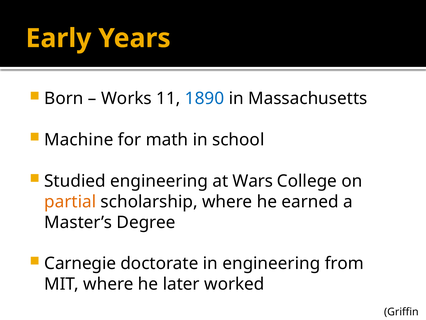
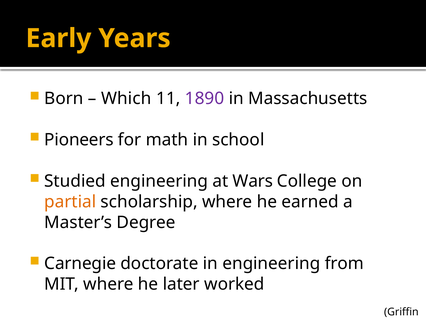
Works: Works -> Which
1890 colour: blue -> purple
Machine: Machine -> Pioneers
